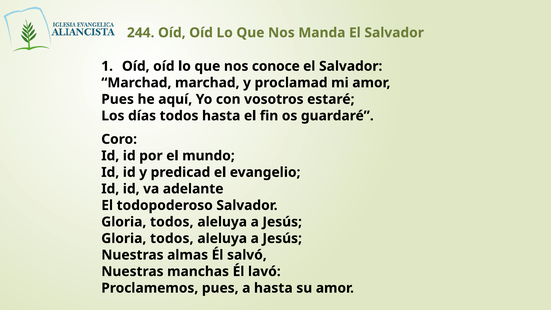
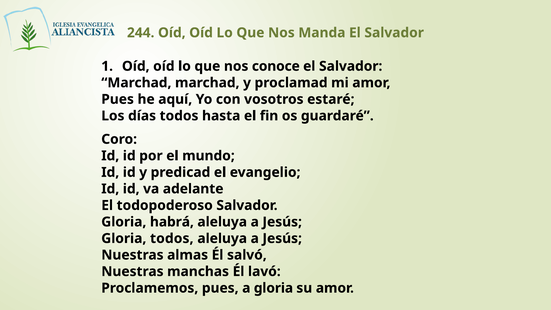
todos at (172, 222): todos -> habrá
a hasta: hasta -> gloria
